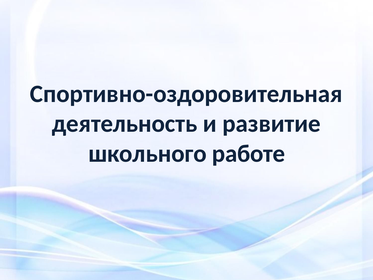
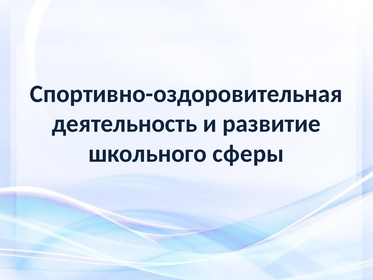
работе: работе -> сферы
